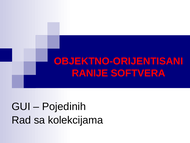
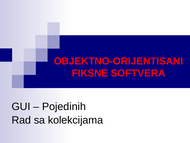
RANIJE: RANIJE -> FIKSNE
